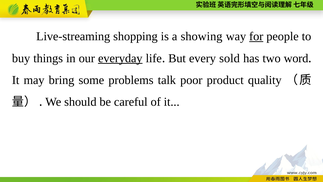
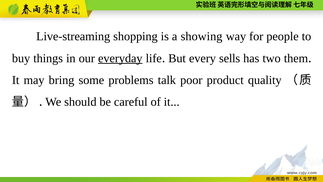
for underline: present -> none
sold: sold -> sells
word: word -> them
